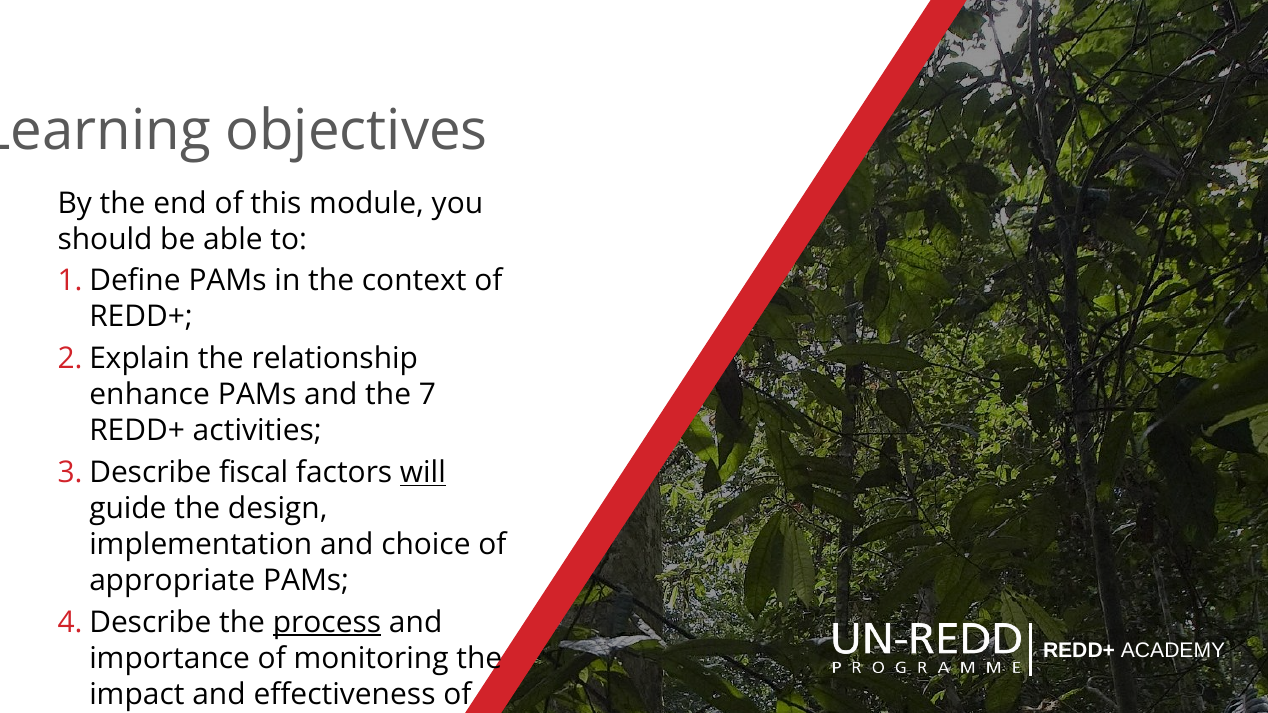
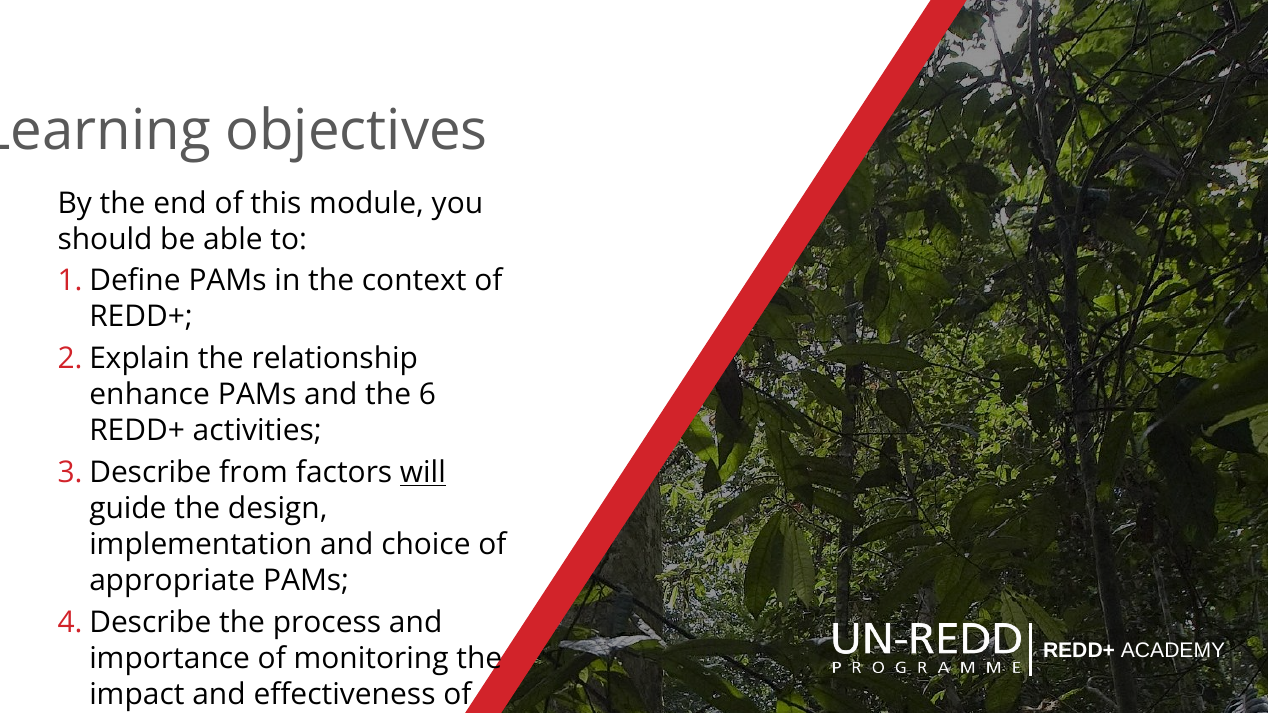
7: 7 -> 6
fiscal: fiscal -> from
process underline: present -> none
